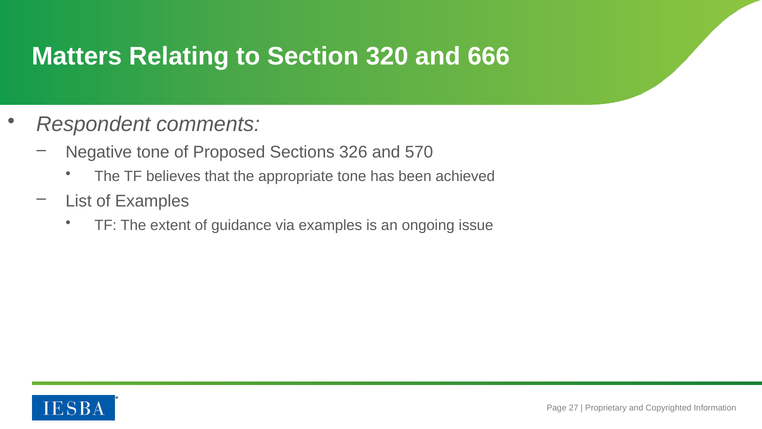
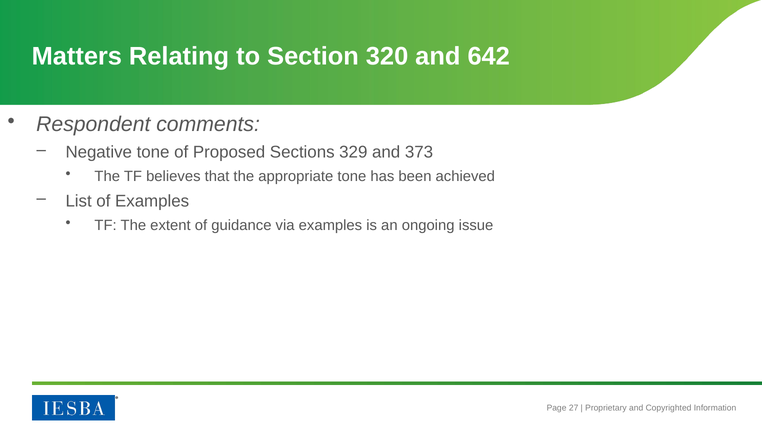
666: 666 -> 642
326: 326 -> 329
570: 570 -> 373
